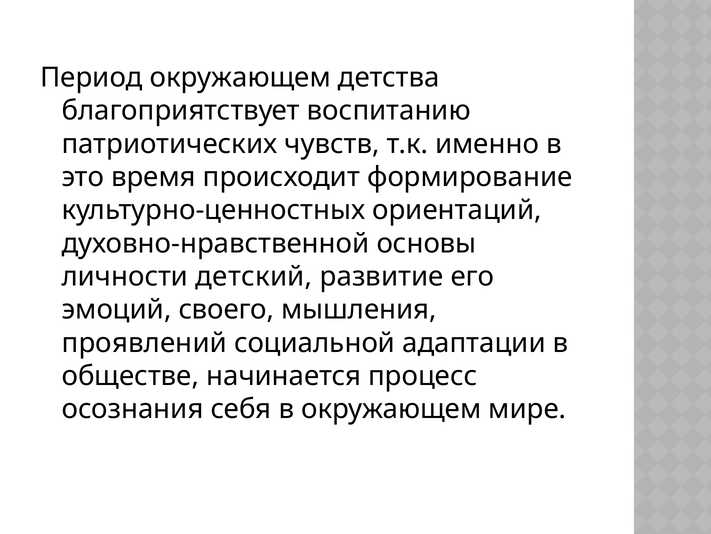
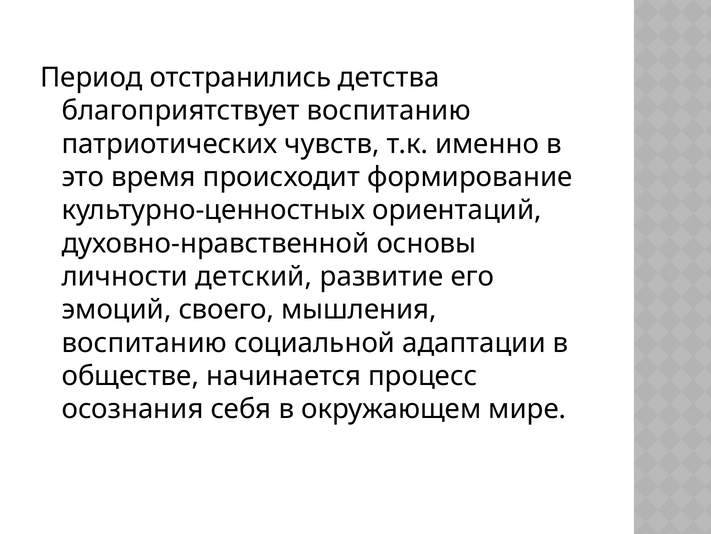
Период окружающем: окружающем -> отстранились
проявлений at (144, 342): проявлений -> воспитанию
